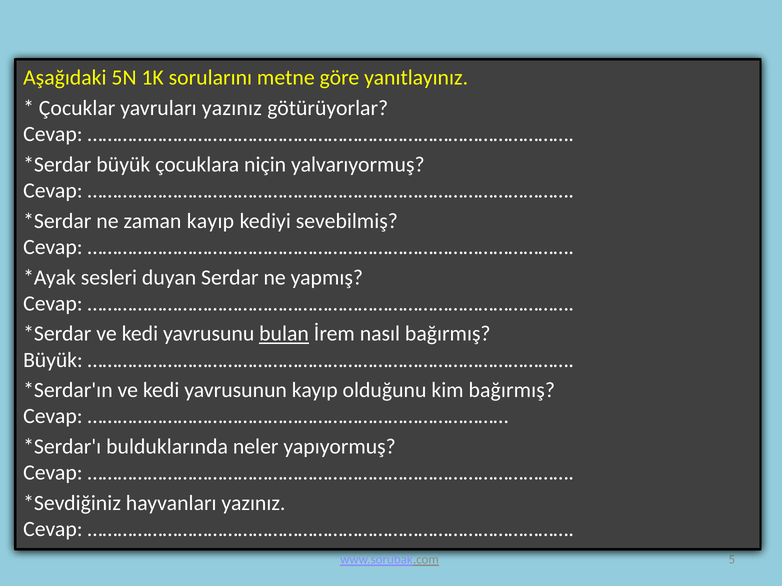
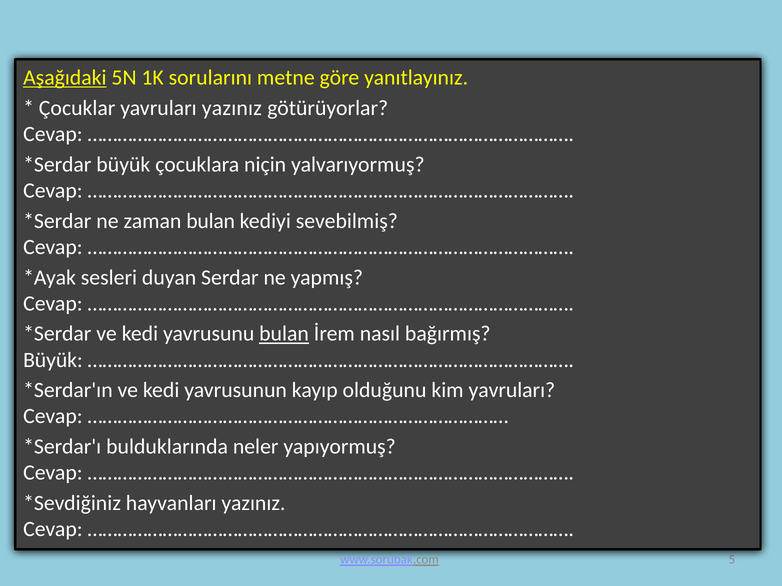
Aşağıdaki underline: none -> present
zaman kayıp: kayıp -> bulan
kim bağırmış: bağırmış -> yavruları
